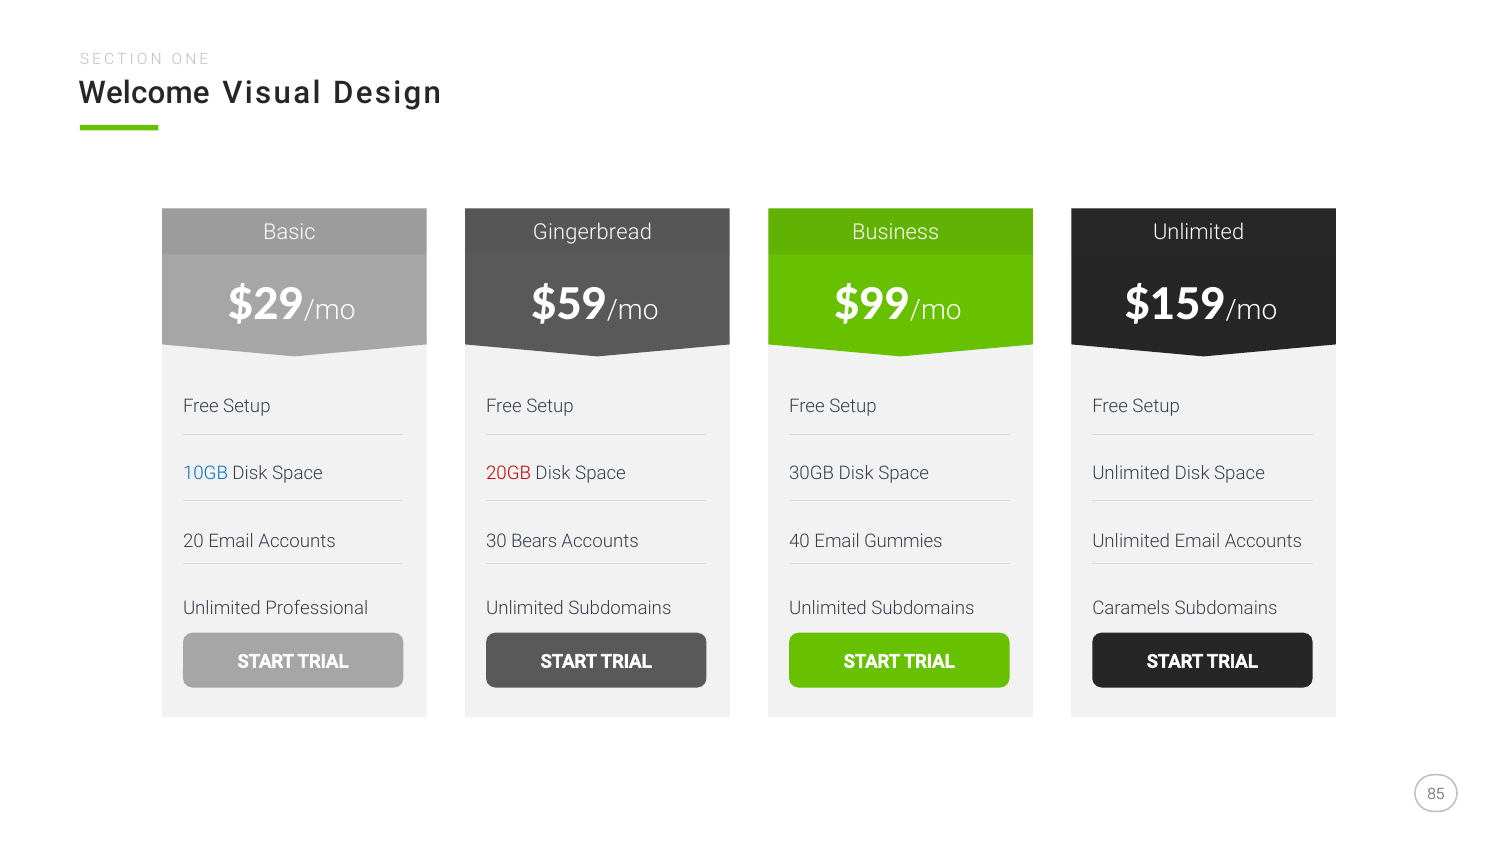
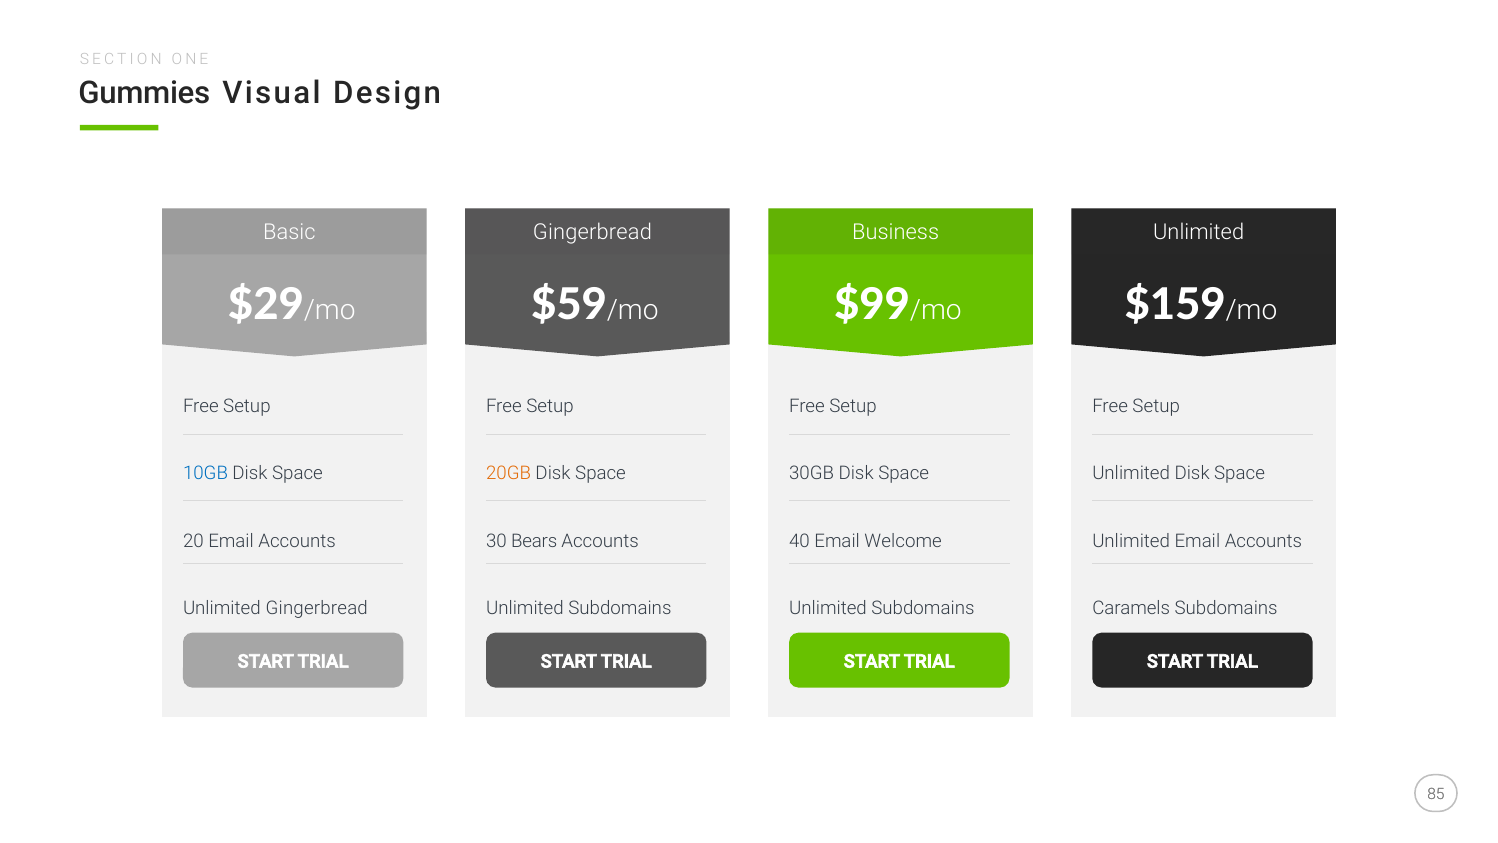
Welcome: Welcome -> Gummies
20GB colour: red -> orange
Gummies: Gummies -> Welcome
Unlimited Professional: Professional -> Gingerbread
